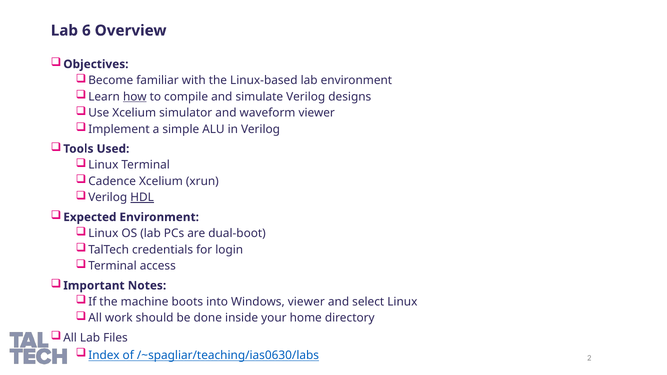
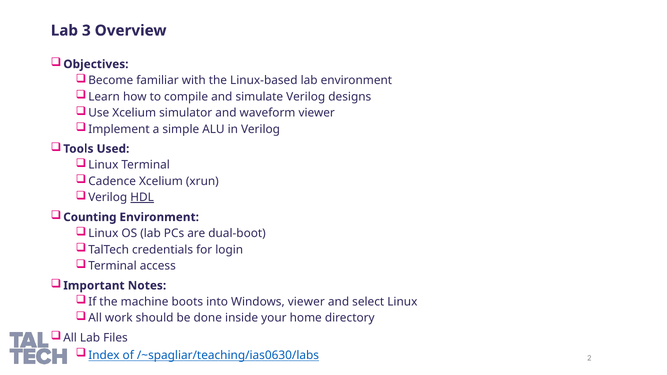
6: 6 -> 3
how underline: present -> none
Expected: Expected -> Counting
